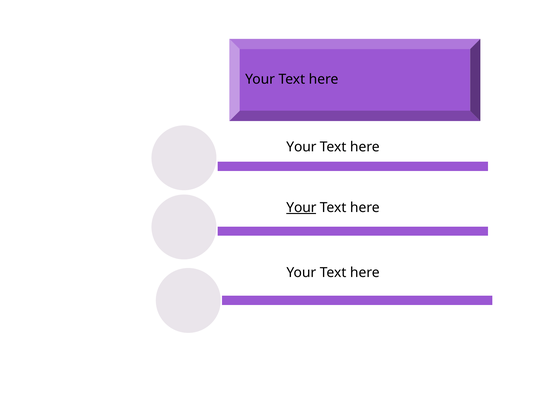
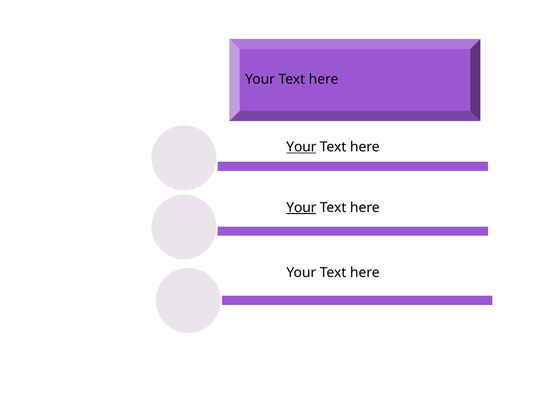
Your at (301, 147) underline: none -> present
